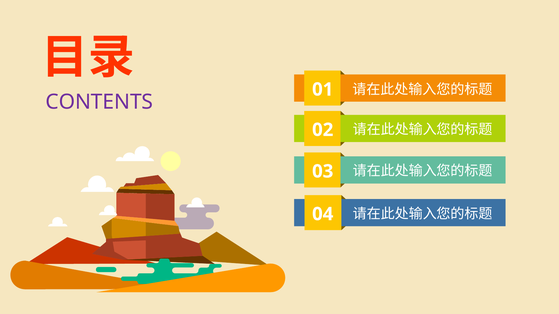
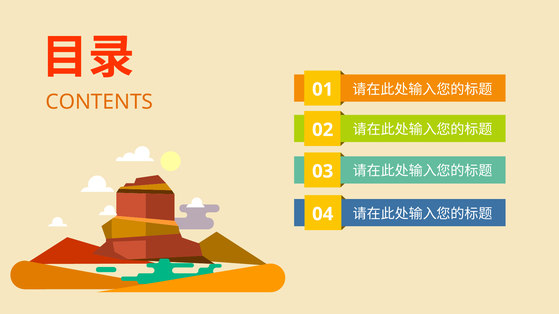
CONTENTS colour: purple -> orange
